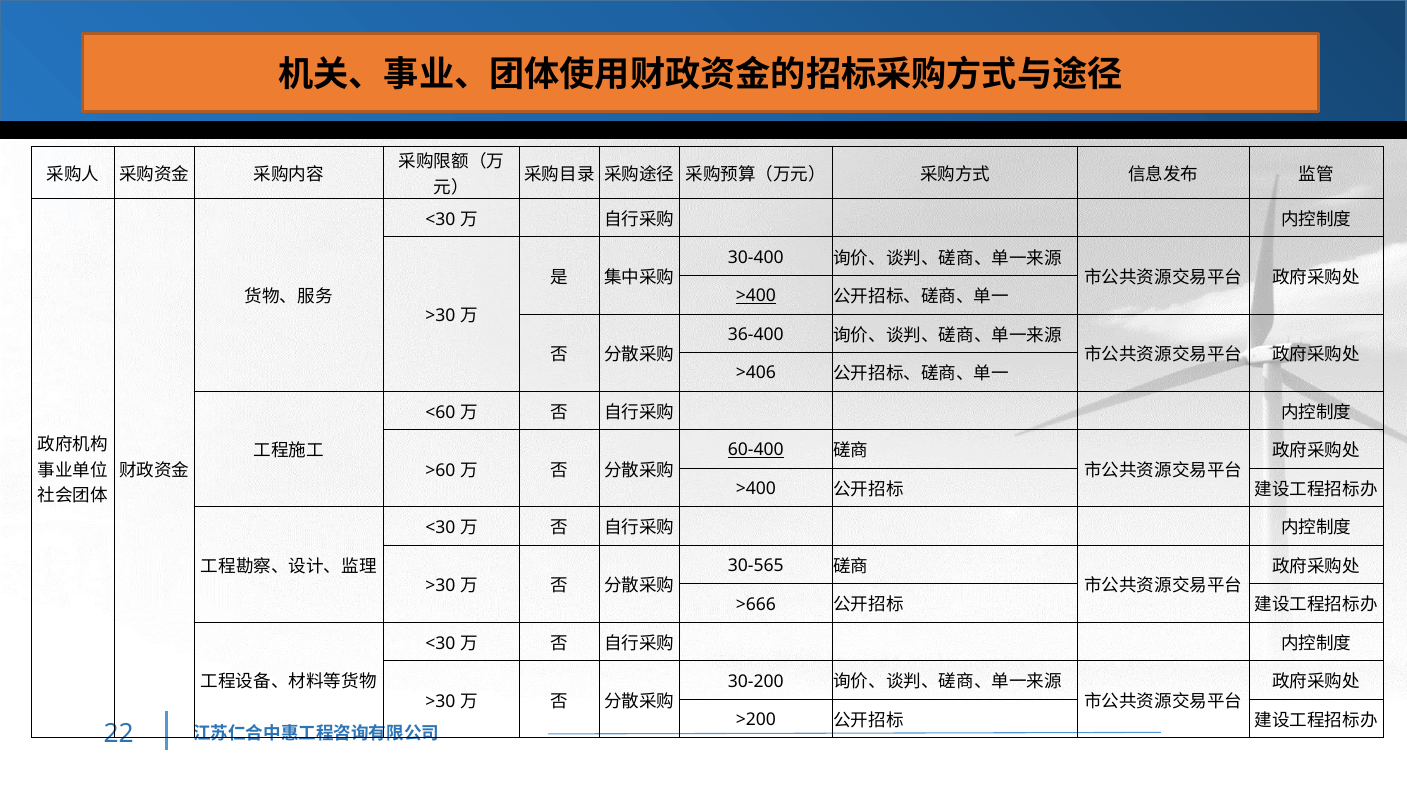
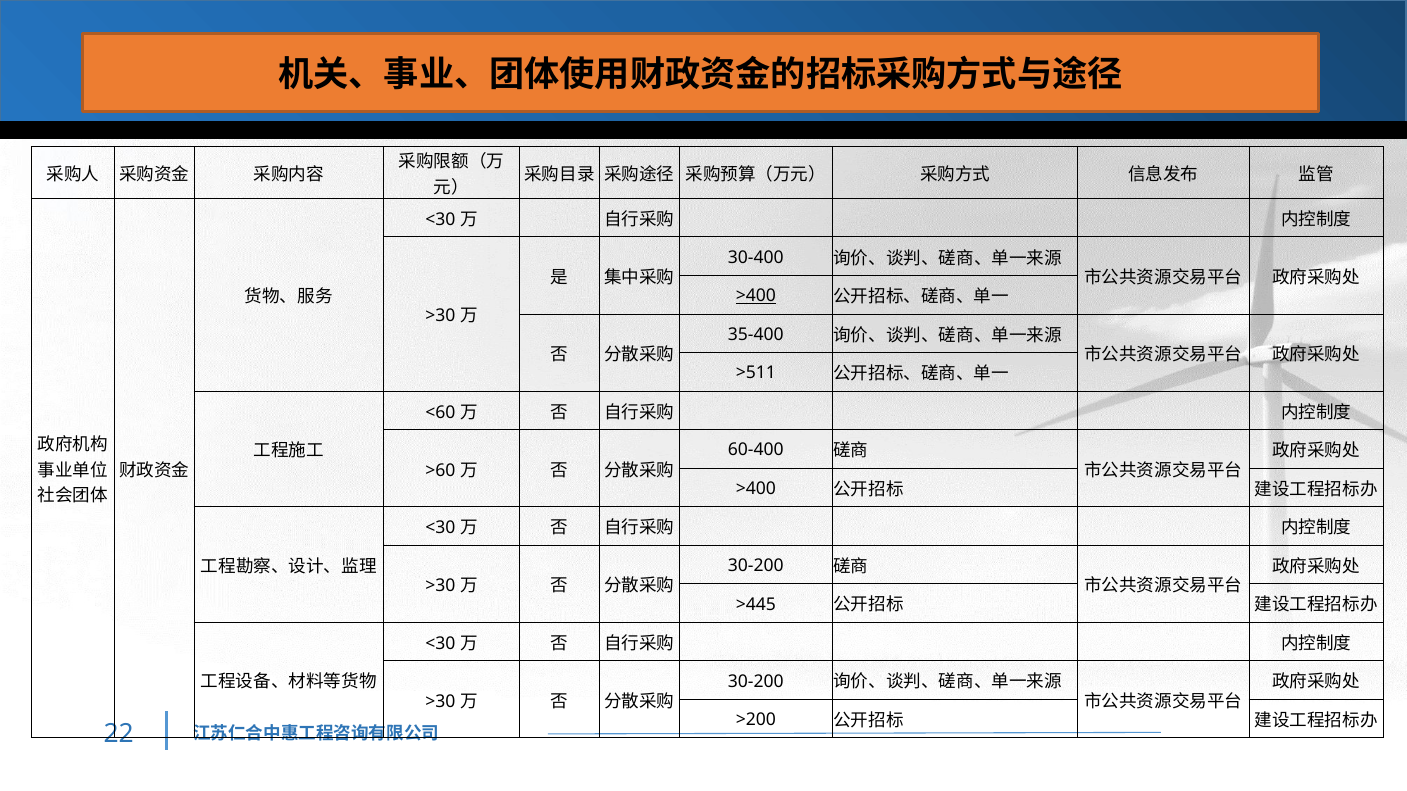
36-400: 36-400 -> 35-400
>406: >406 -> >511
60-400 underline: present -> none
30-565 at (756, 566): 30-565 -> 30-200
>666: >666 -> >445
